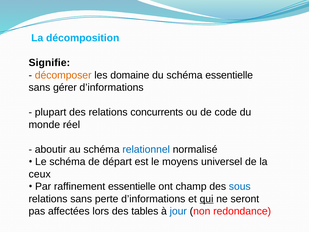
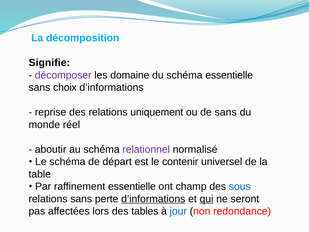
décomposer colour: orange -> purple
gérer: gérer -> choix
plupart: plupart -> reprise
concurrents: concurrents -> uniquement
de code: code -> sans
relationnel colour: blue -> purple
moyens: moyens -> contenir
ceux: ceux -> table
d’informations at (153, 199) underline: none -> present
